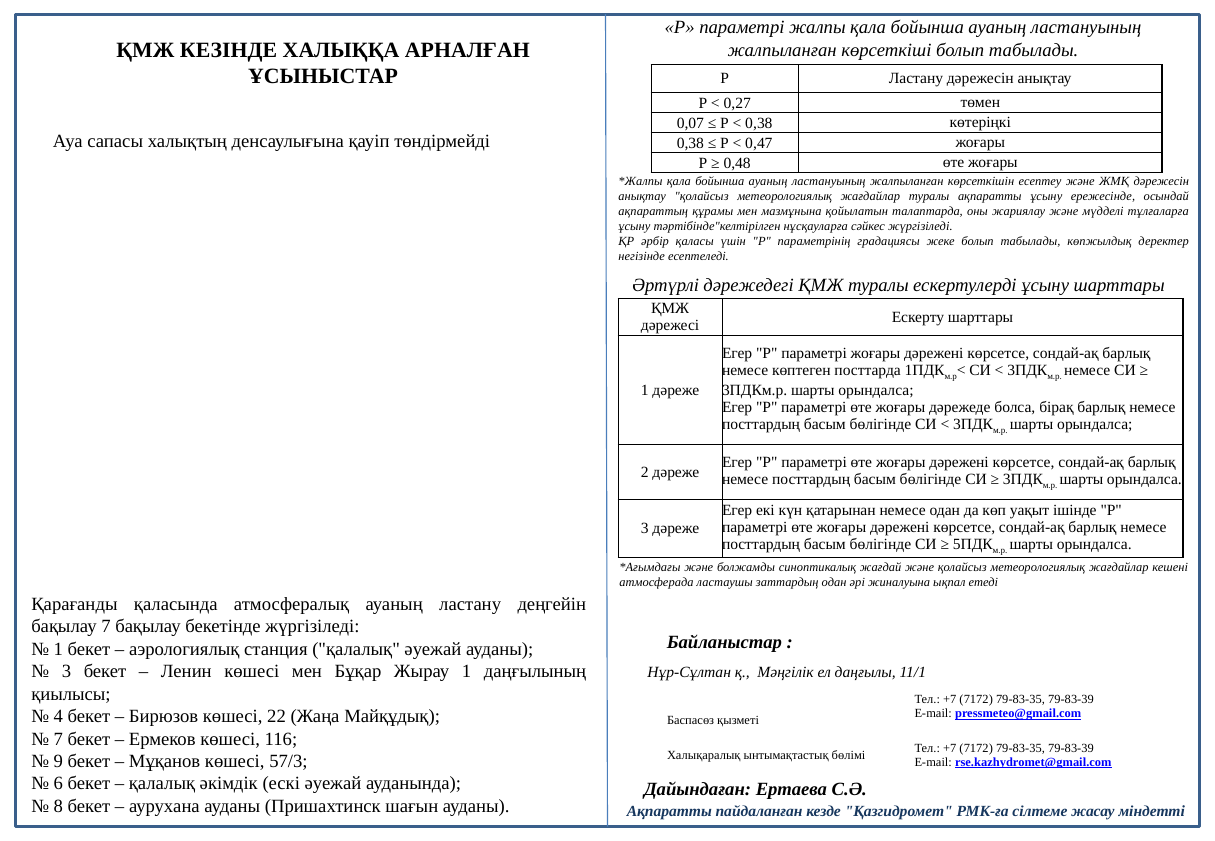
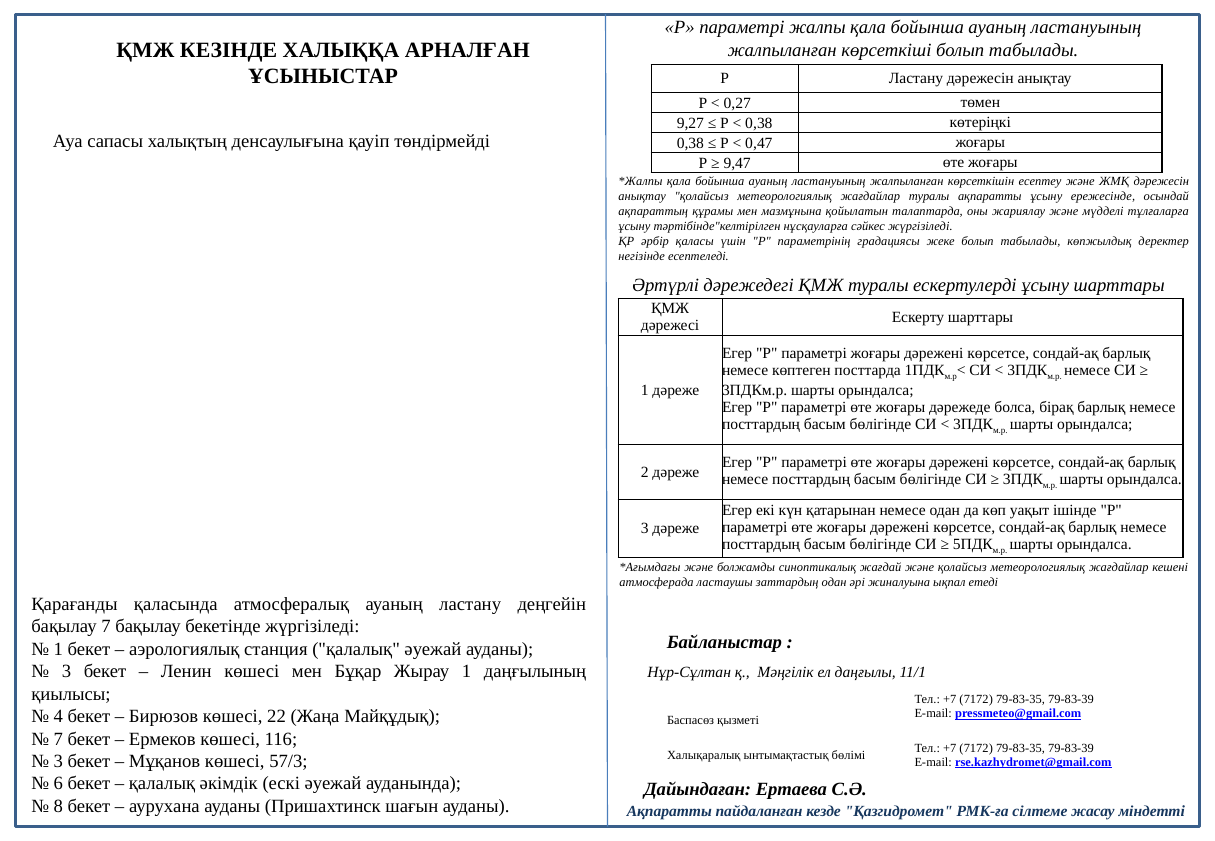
0,07: 0,07 -> 9,27
0,48: 0,48 -> 9,47
9 at (58, 761): 9 -> 3
